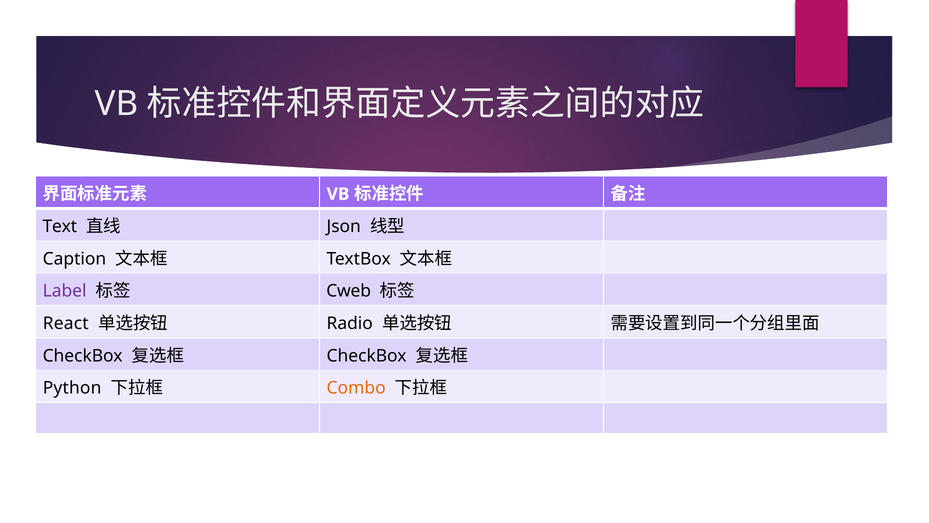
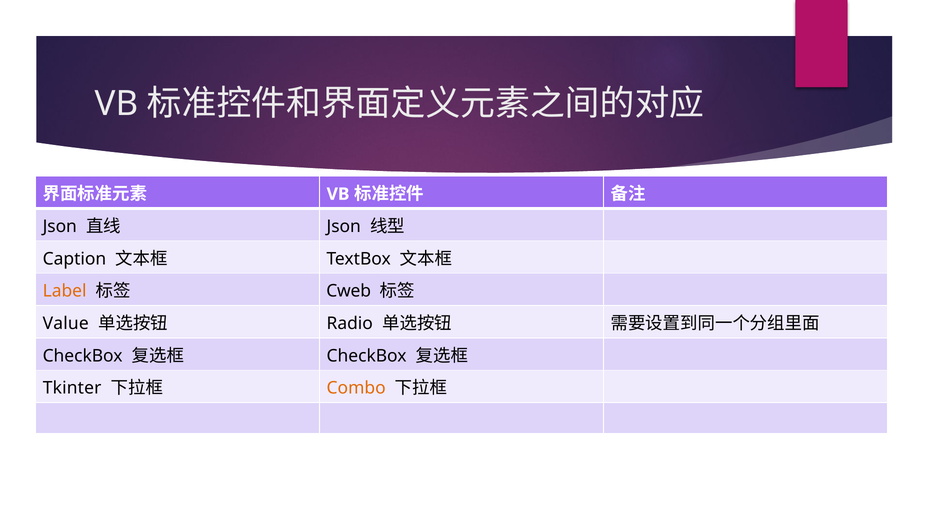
Text at (60, 226): Text -> Json
Label colour: purple -> orange
React: React -> Value
Python: Python -> Tkinter
